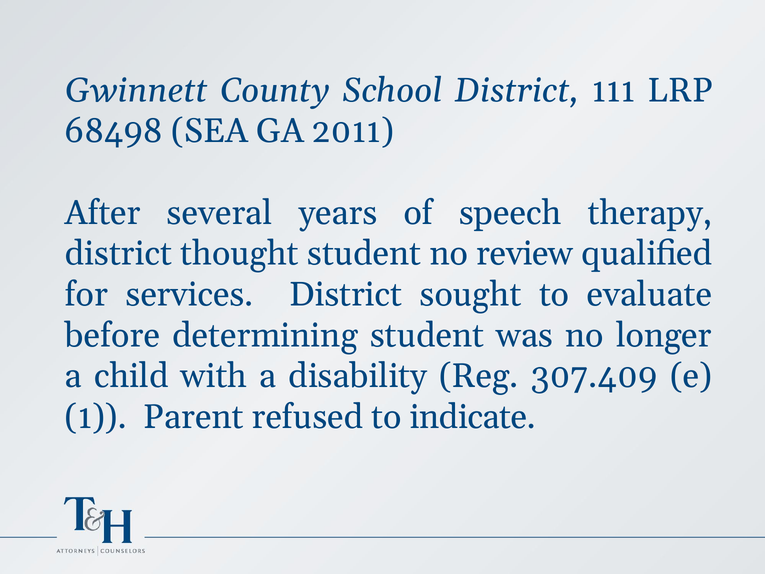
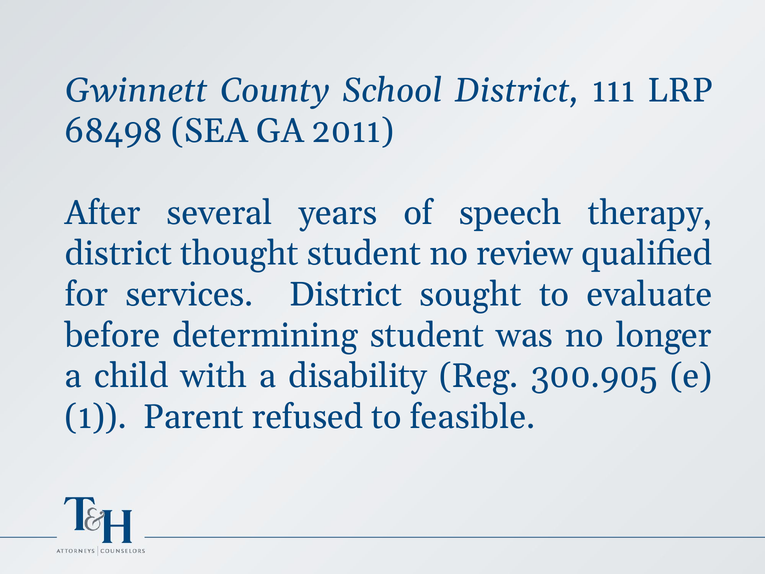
307.409: 307.409 -> 300.905
indicate: indicate -> feasible
